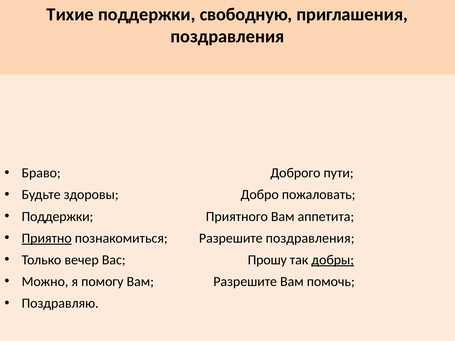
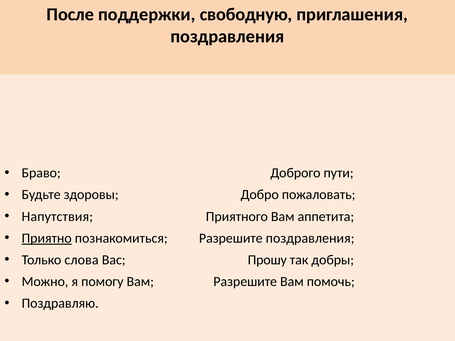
Тихие: Тихие -> После
Поддержки at (57, 217): Поддержки -> Напутствия
вечер: вечер -> слова
добры underline: present -> none
